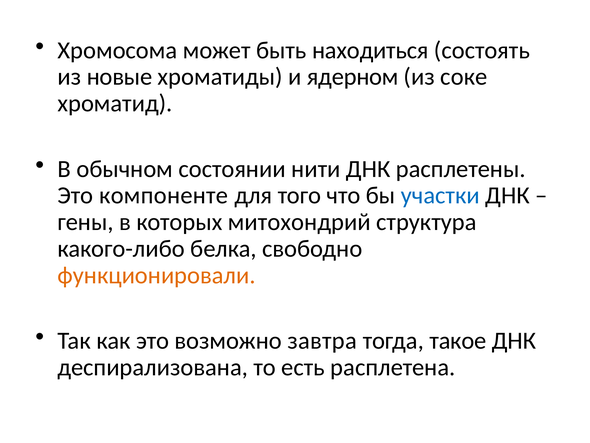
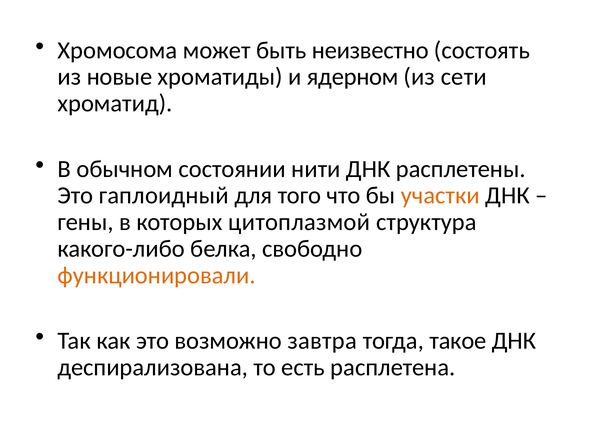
находиться: находиться -> неизвестно
соке: соке -> сети
компоненте: компоненте -> гаплоидный
участки colour: blue -> orange
митохондрий: митохондрий -> цитоплазмой
